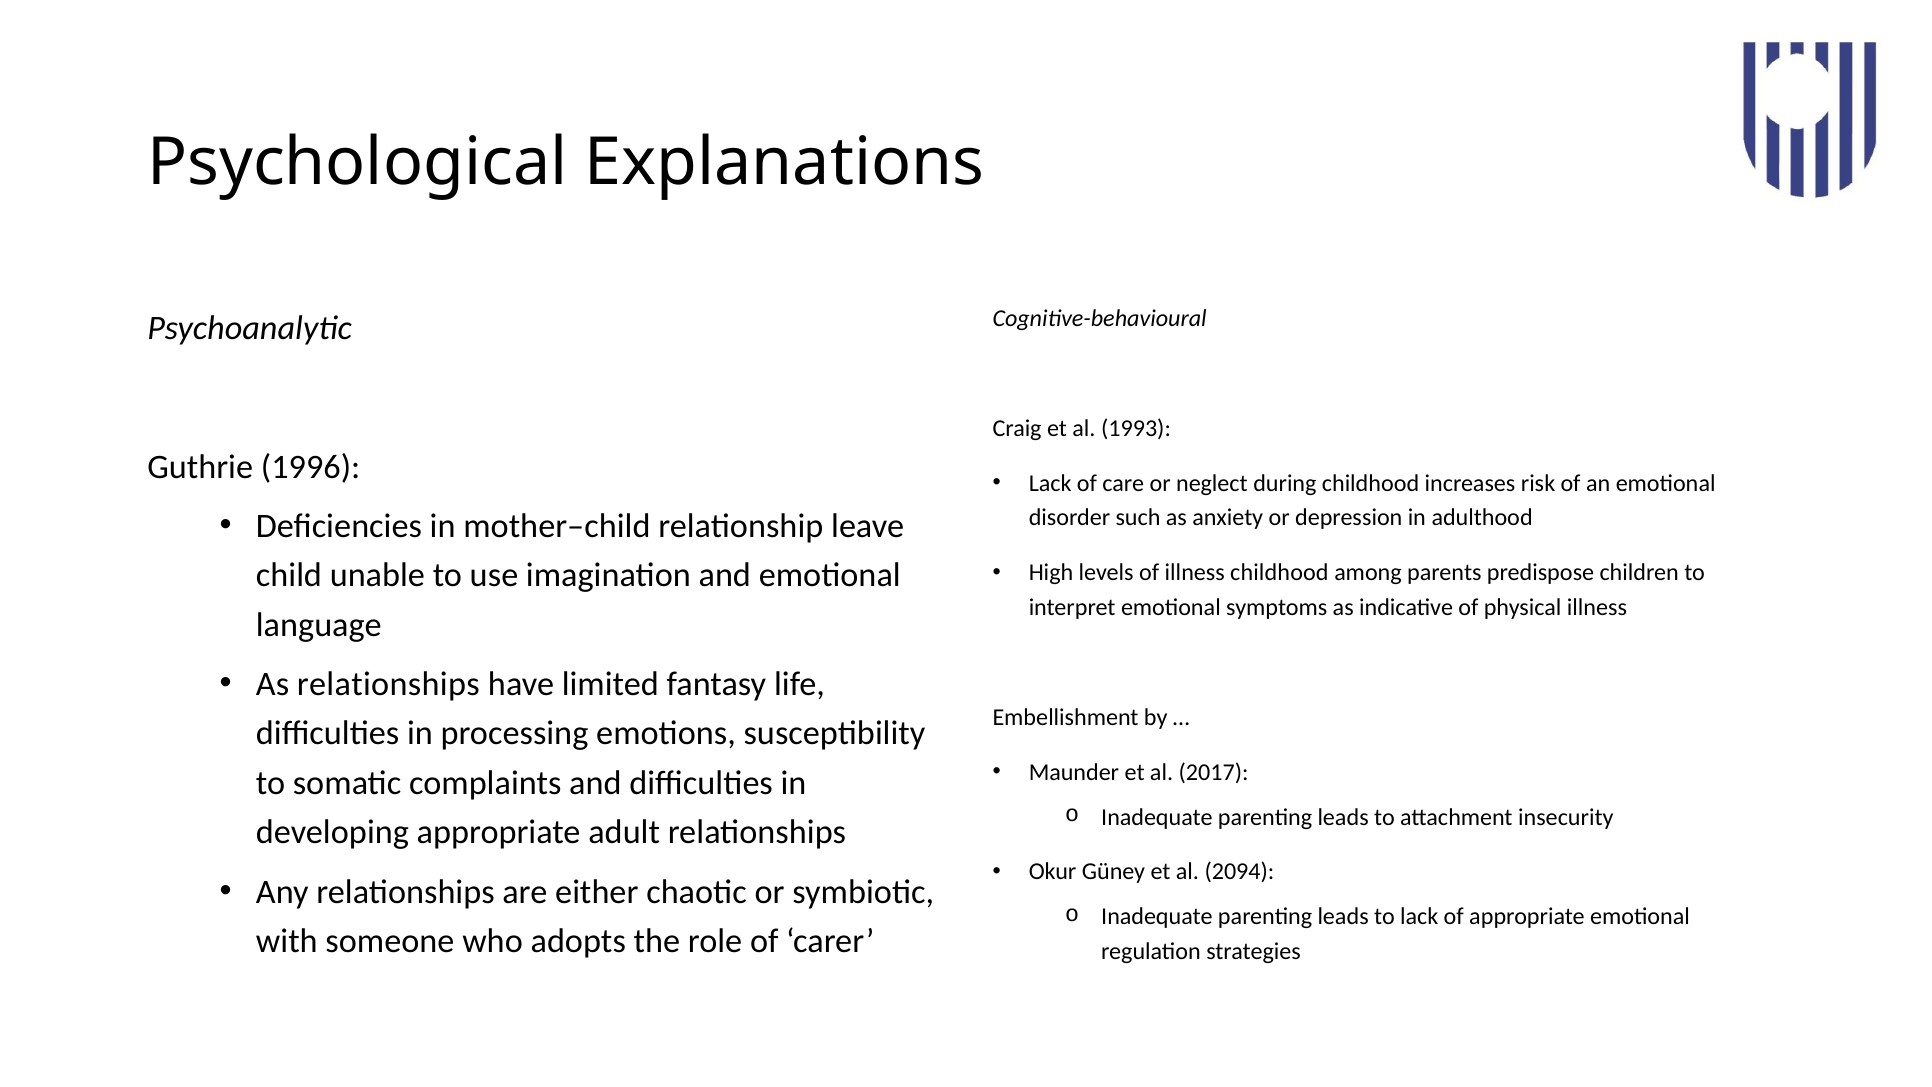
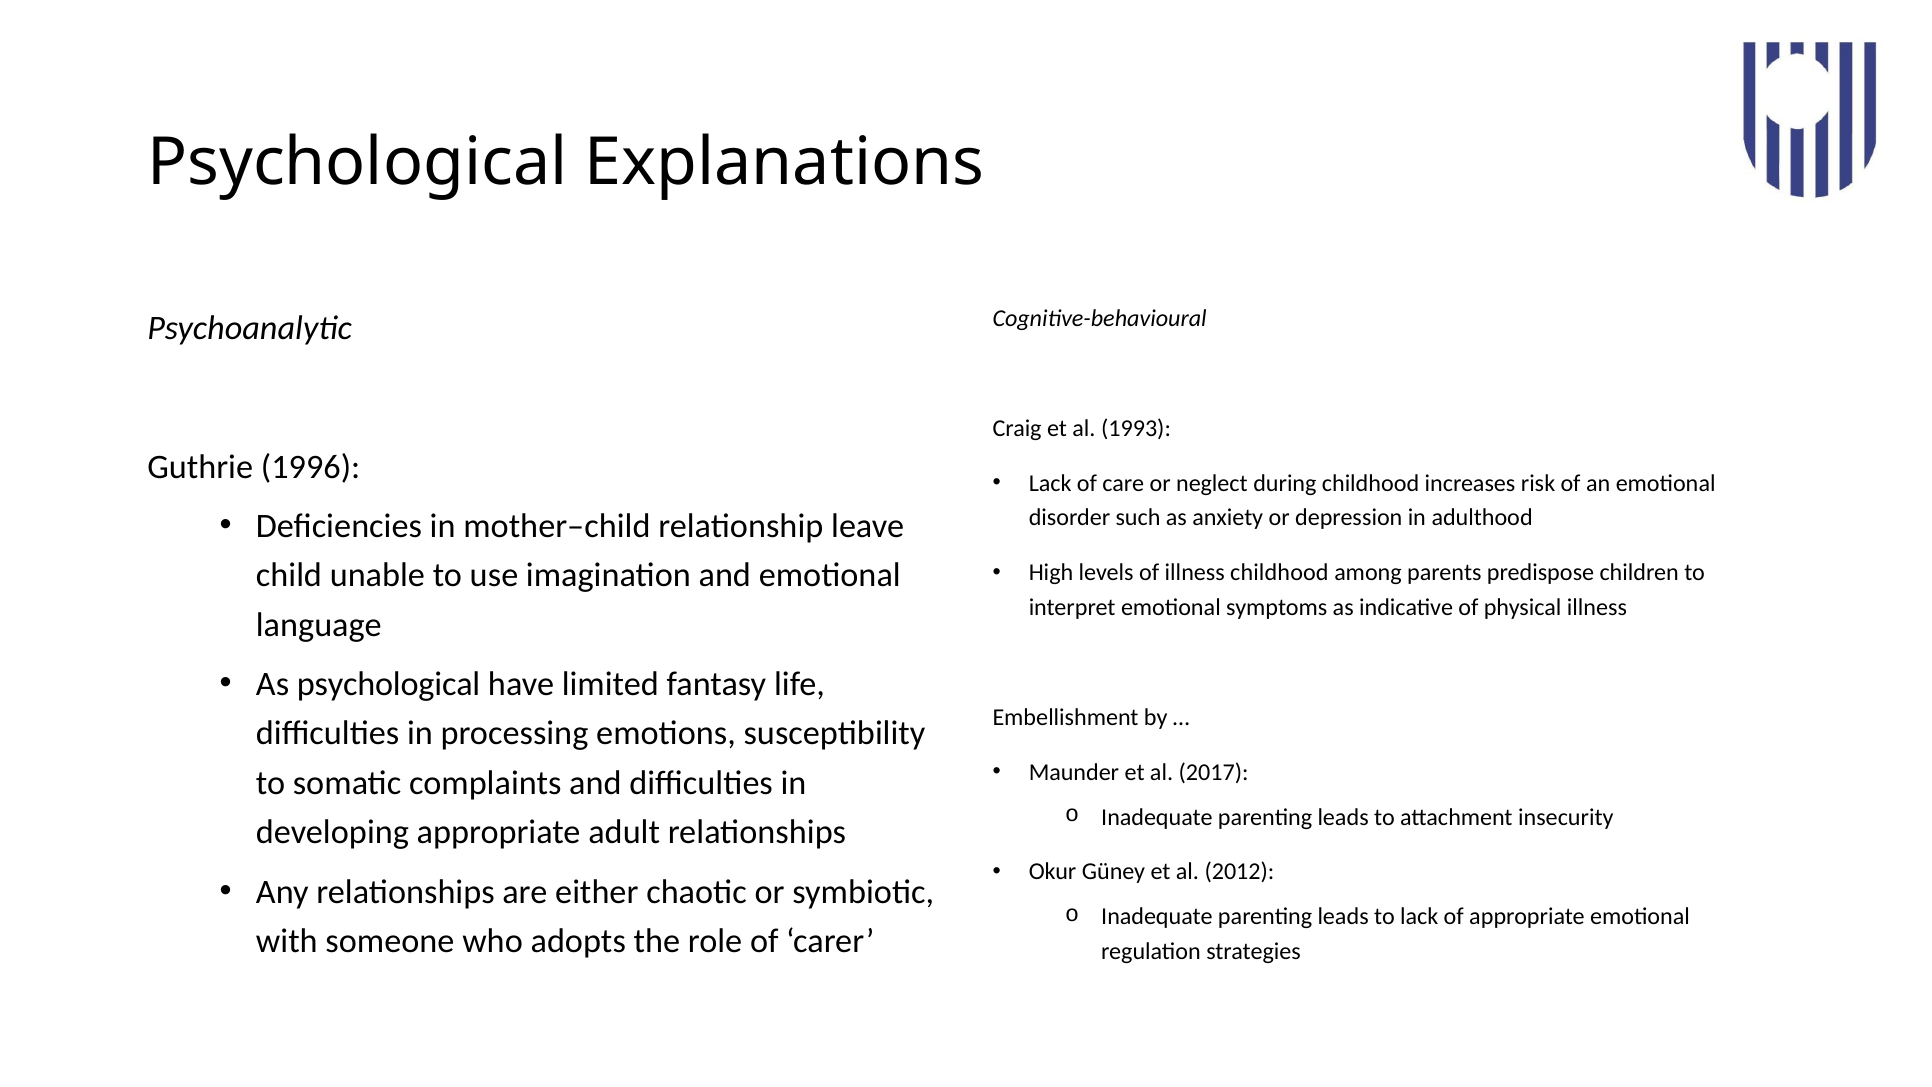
As relationships: relationships -> psychological
2094: 2094 -> 2012
